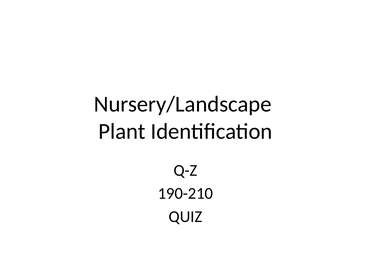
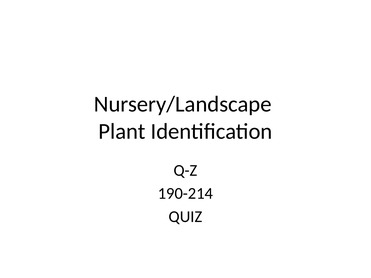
190-210: 190-210 -> 190-214
